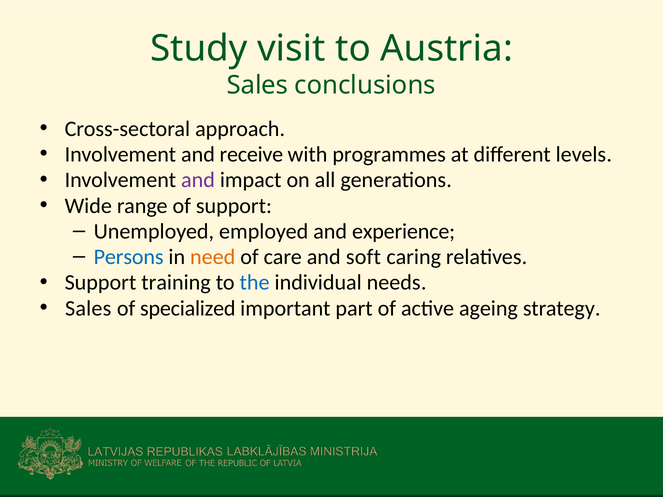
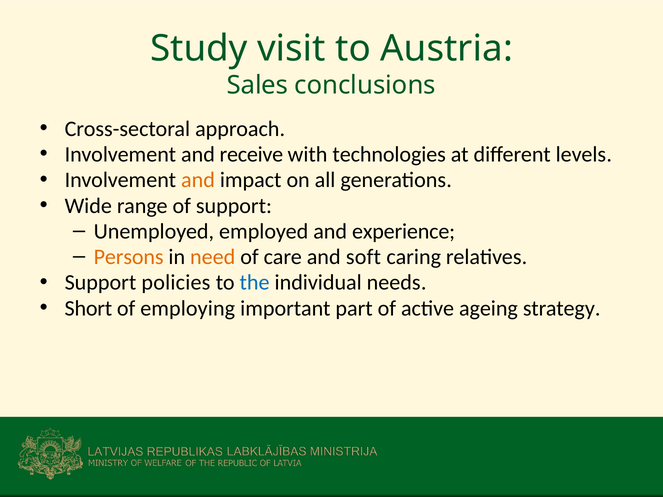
programmes: programmes -> technologies
and at (198, 180) colour: purple -> orange
Persons colour: blue -> orange
training: training -> policies
Sales at (88, 308): Sales -> Short
specialized: specialized -> employing
